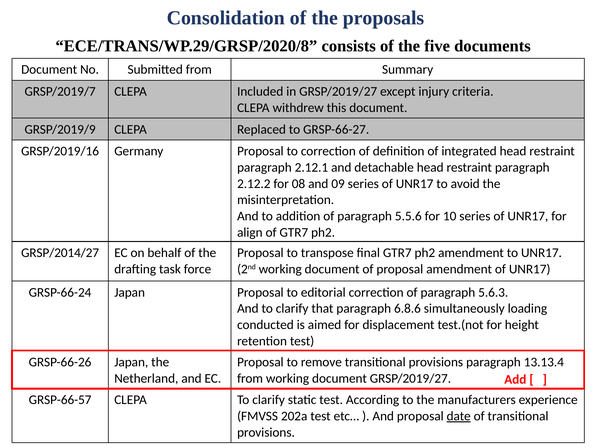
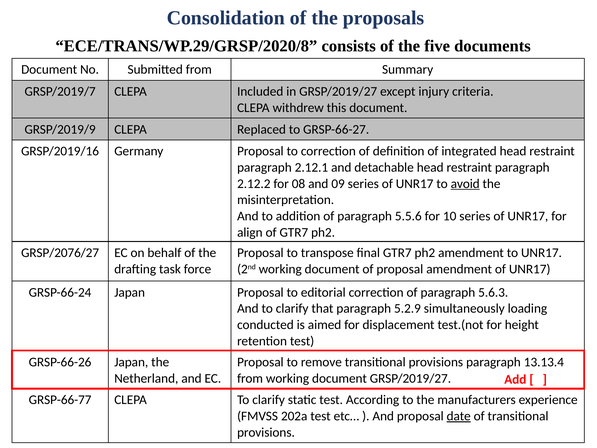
avoid underline: none -> present
GRSP/2014/27: GRSP/2014/27 -> GRSP/2076/27
6.8.6: 6.8.6 -> 5.2.9
GRSP-66-57: GRSP-66-57 -> GRSP-66-77
